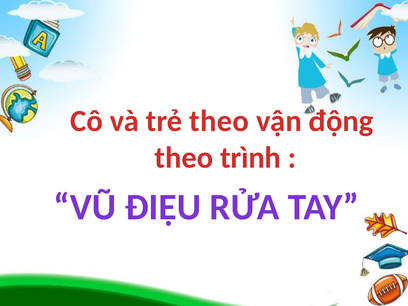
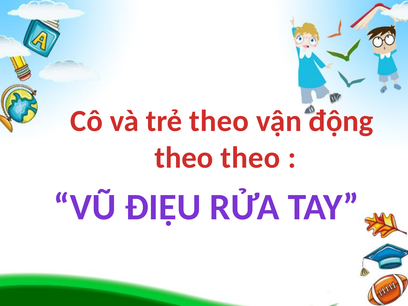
theo trình: trình -> theo
